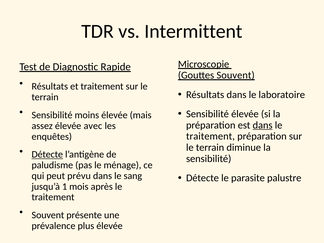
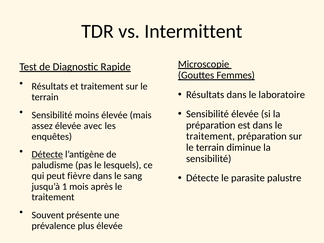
Gouttes Souvent: Souvent -> Femmes
dans at (263, 125) underline: present -> none
ménage: ménage -> lesquels
prévu: prévu -> fièvre
